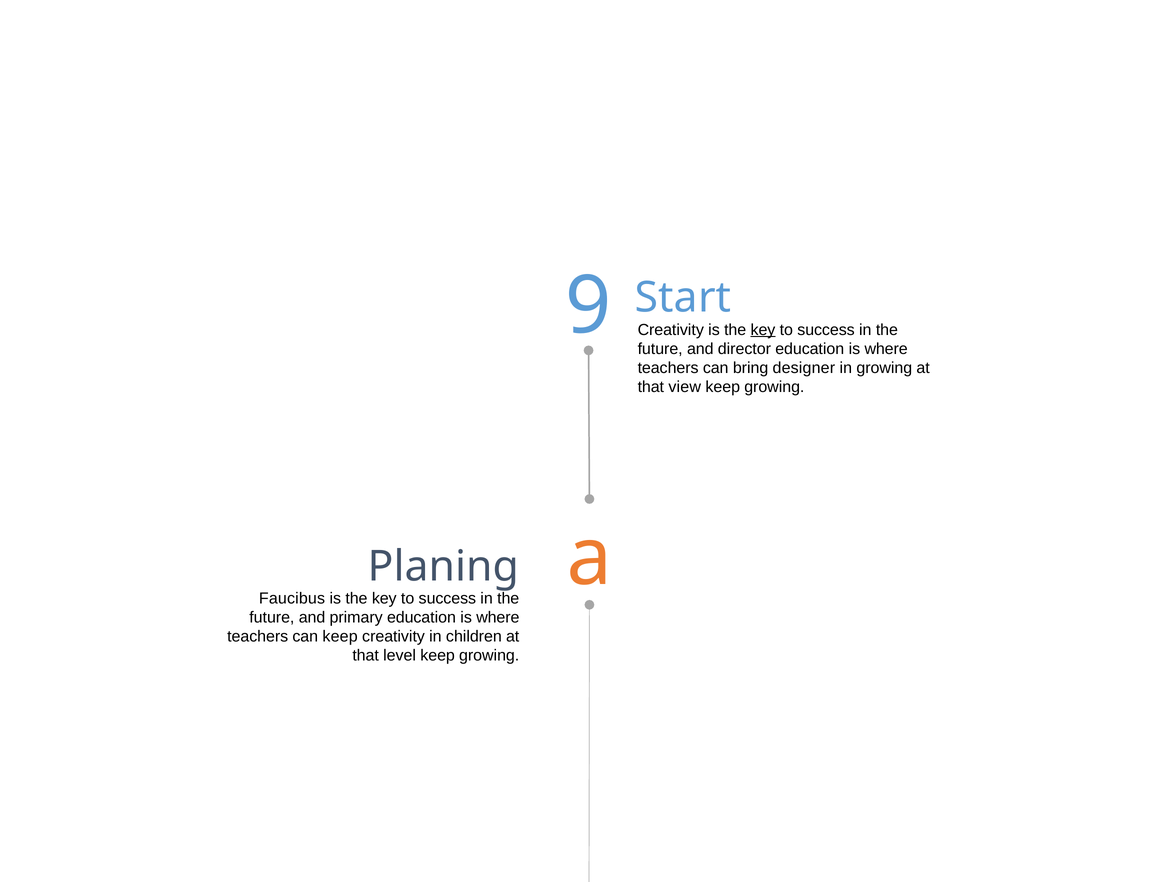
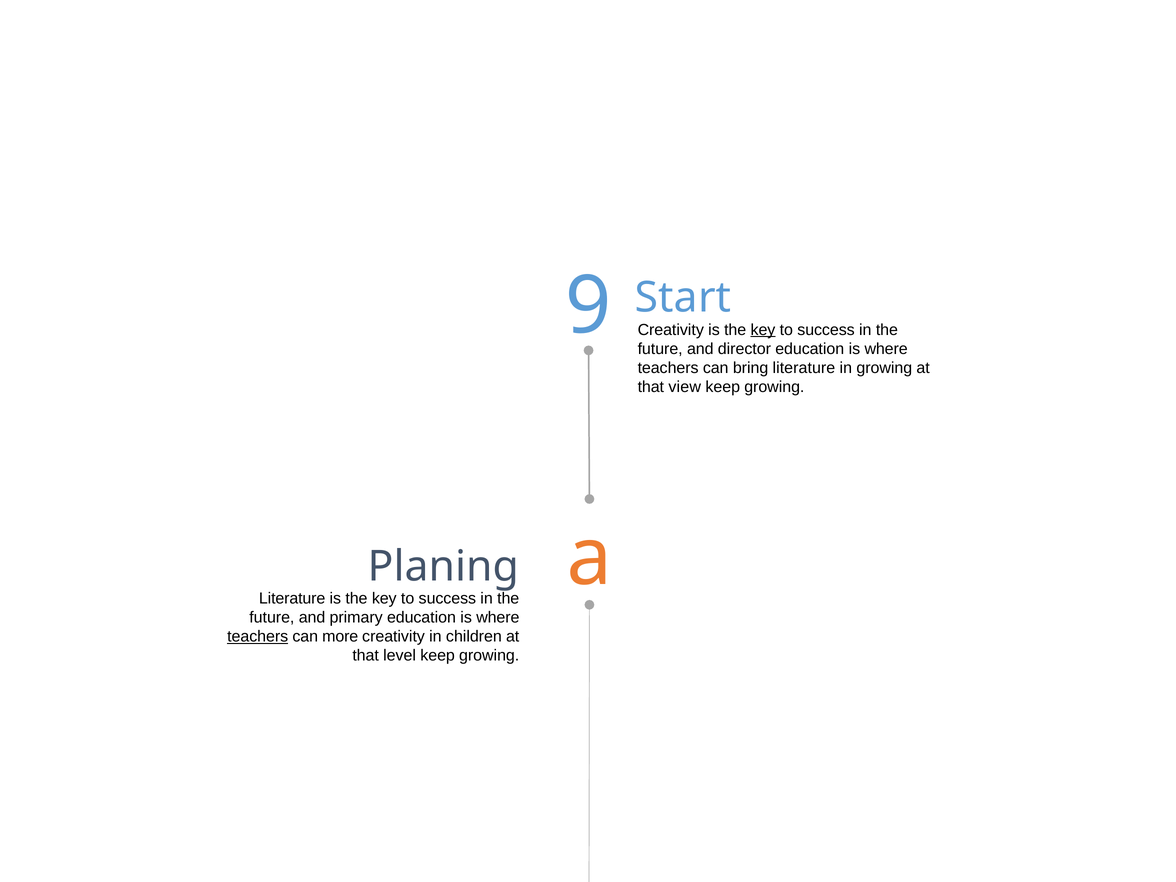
bring designer: designer -> literature
Faucibus at (292, 598): Faucibus -> Literature
teachers at (258, 637) underline: none -> present
can keep: keep -> more
